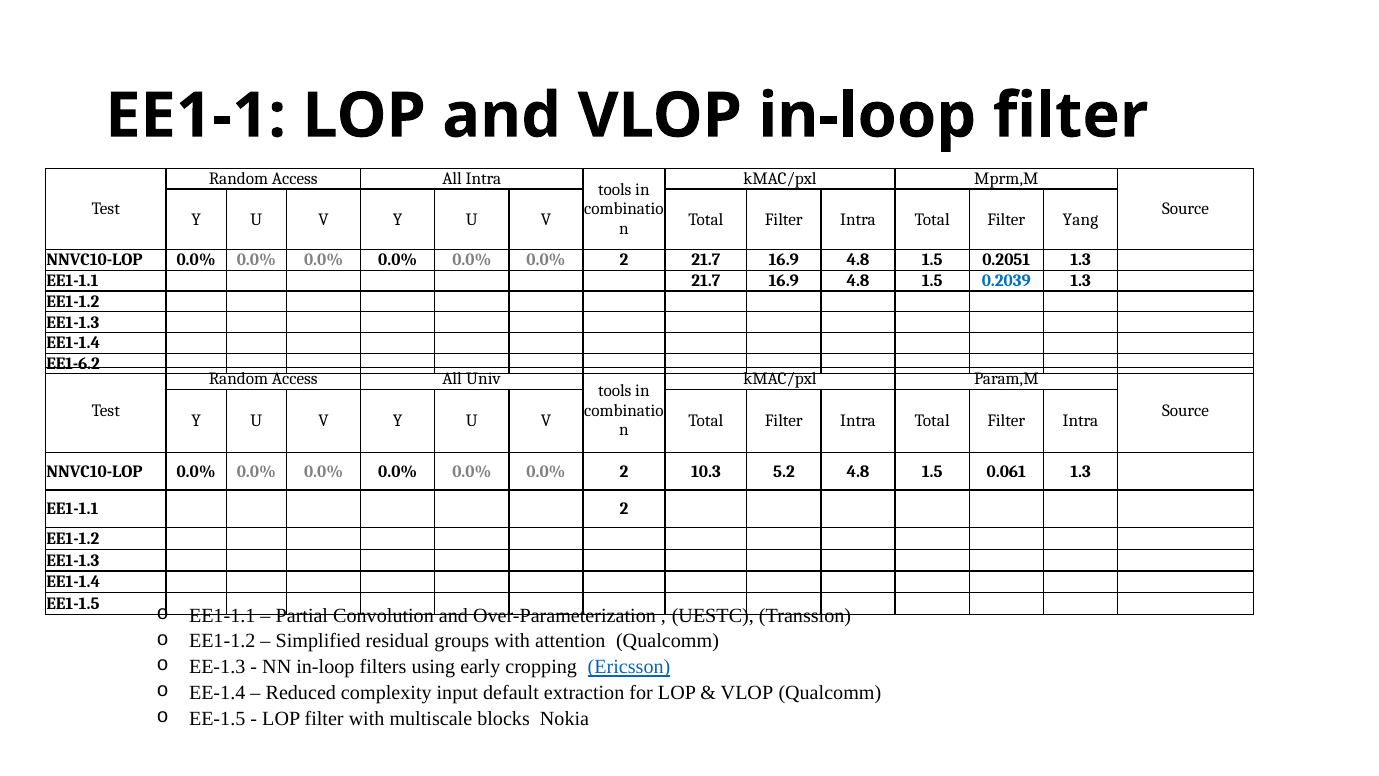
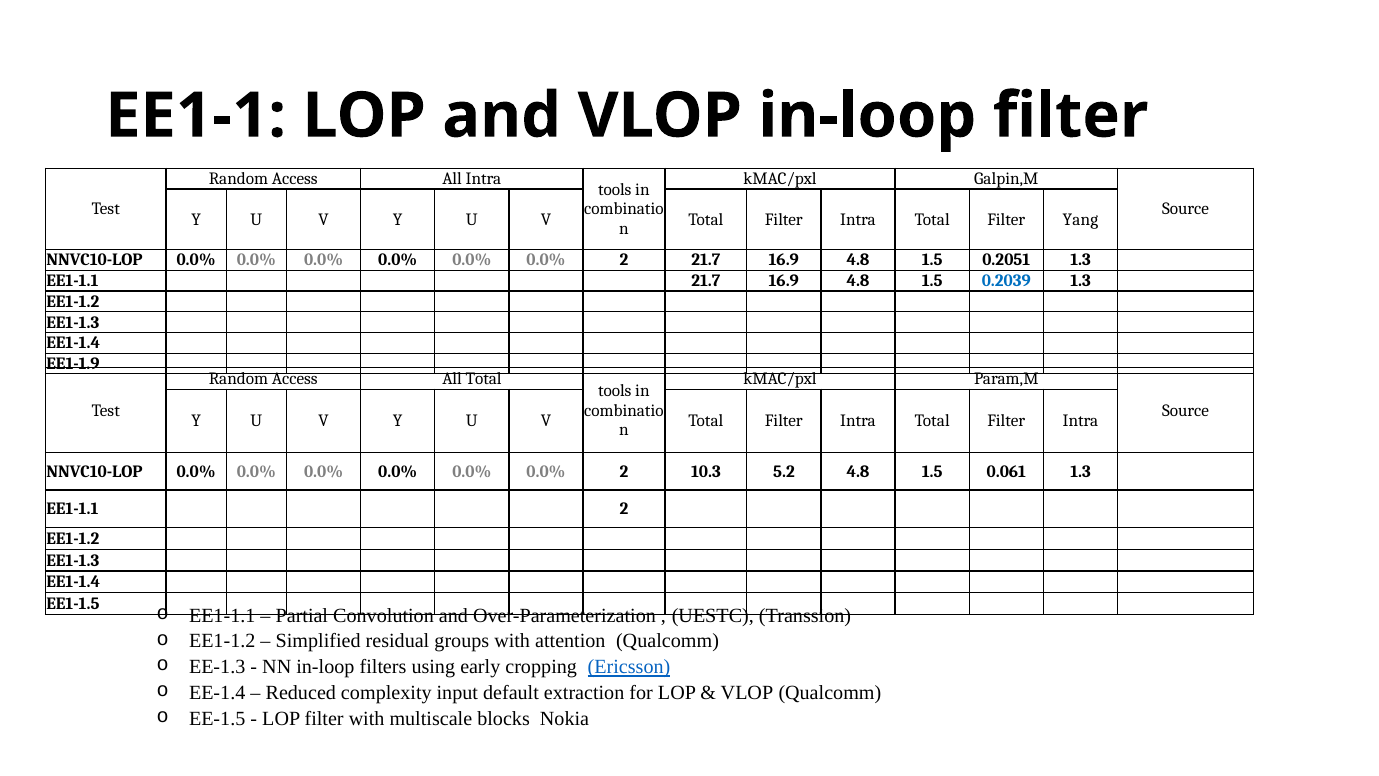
Mprm,M: Mprm,M -> Galpin,M
EE1-6.2: EE1-6.2 -> EE1-1.9
All Univ: Univ -> Total
